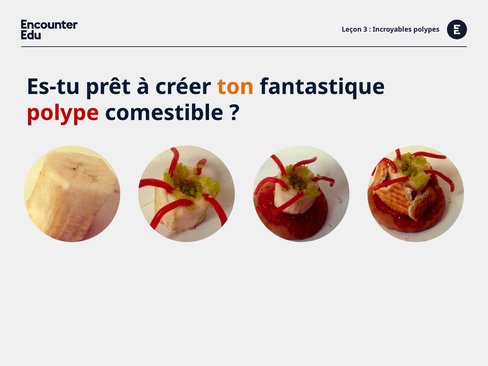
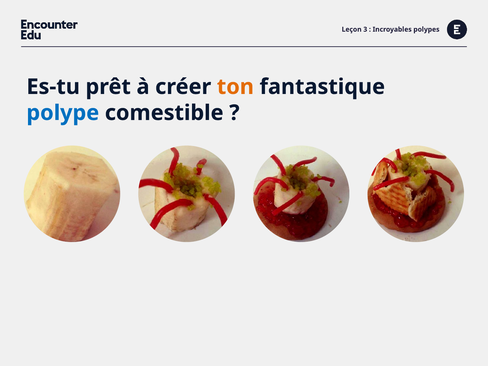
polype colour: red -> blue
